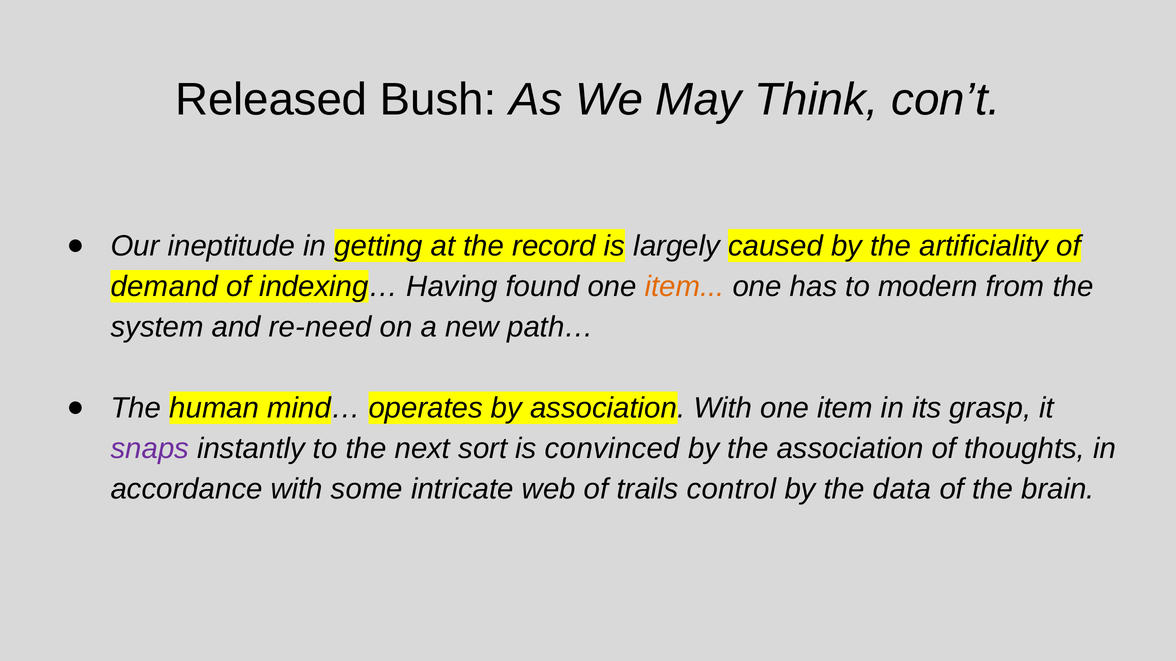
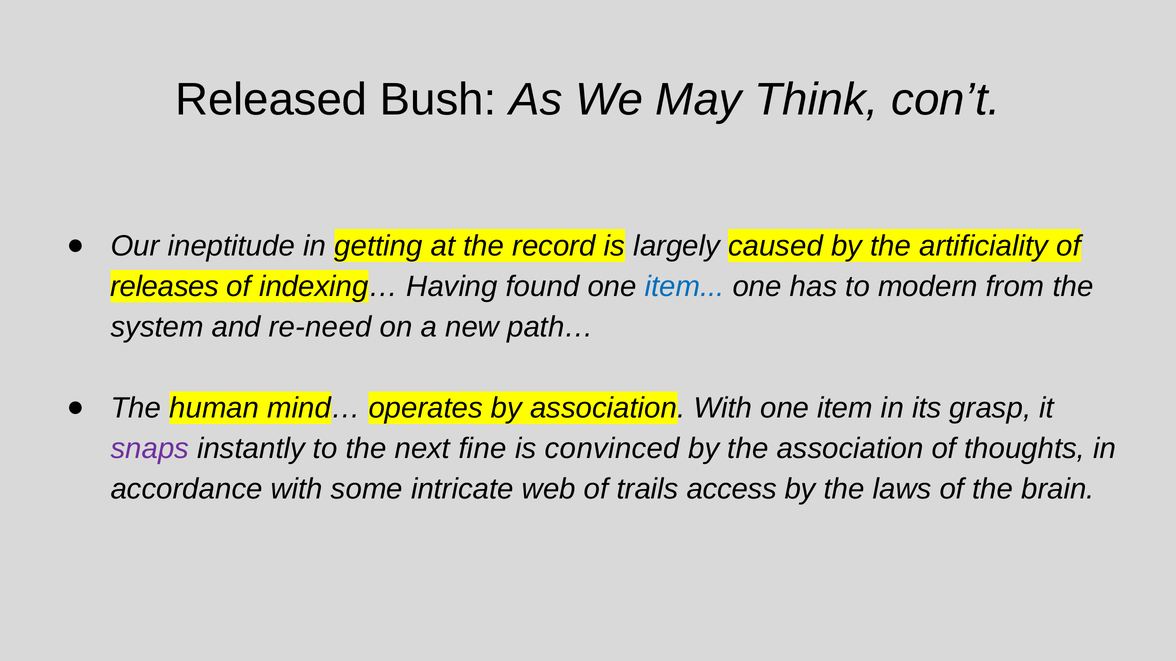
demand: demand -> releases
item at (685, 287) colour: orange -> blue
sort: sort -> fine
control: control -> access
data: data -> laws
